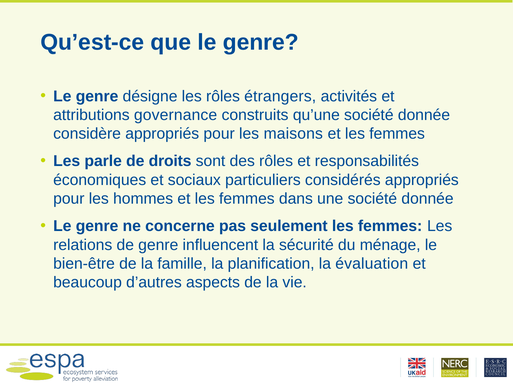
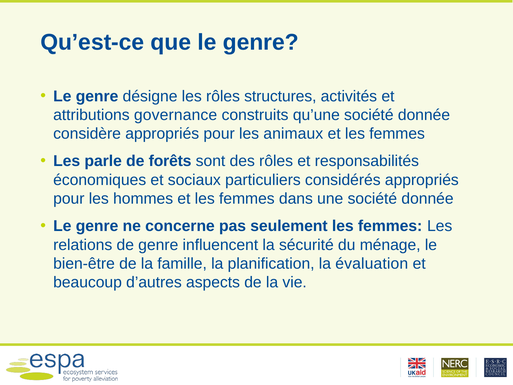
étrangers: étrangers -> structures
maisons: maisons -> animaux
droits: droits -> forêts
